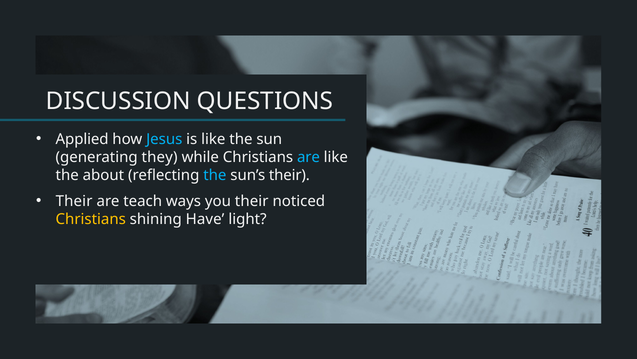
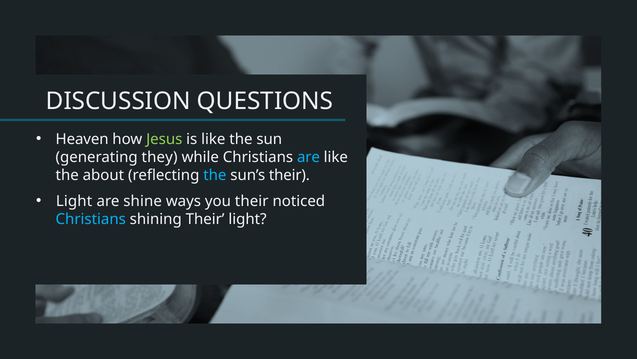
Applied: Applied -> Heaven
Jesus colour: light blue -> light green
Their at (74, 201): Their -> Light
teach: teach -> shine
Christians at (91, 219) colour: yellow -> light blue
shining Have: Have -> Their
